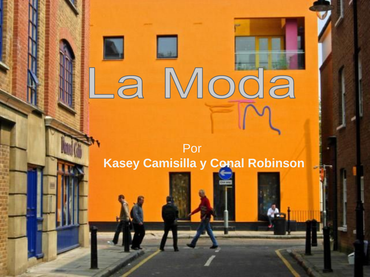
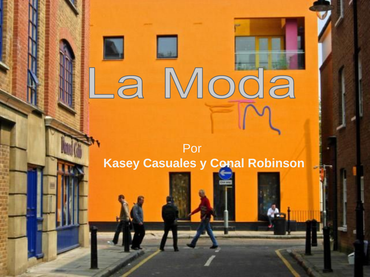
Camisilla: Camisilla -> Casuales
